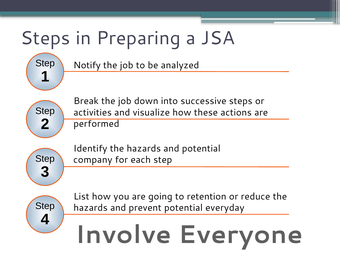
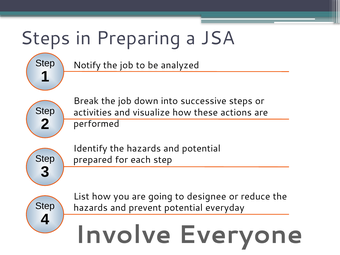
company: company -> prepared
retention: retention -> designee
